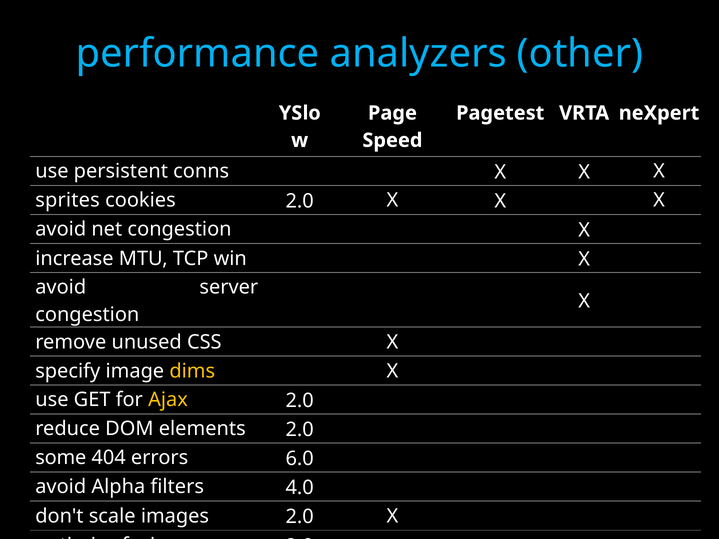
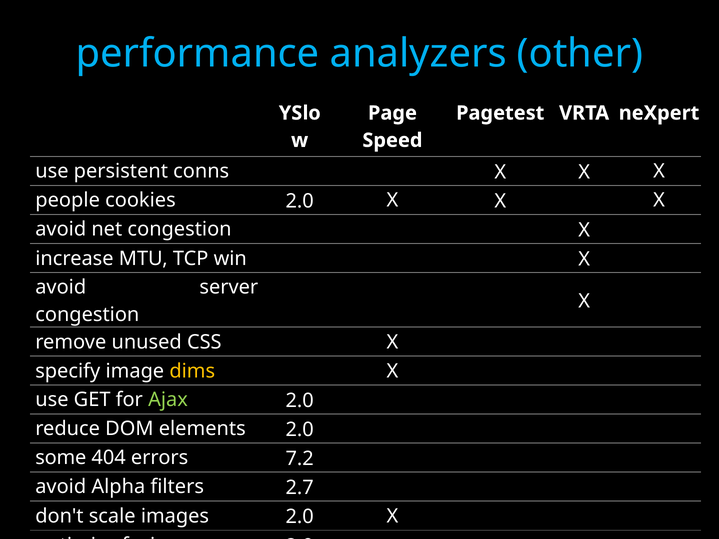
sprites: sprites -> people
Ajax colour: yellow -> light green
6.0: 6.0 -> 7.2
4.0: 4.0 -> 2.7
